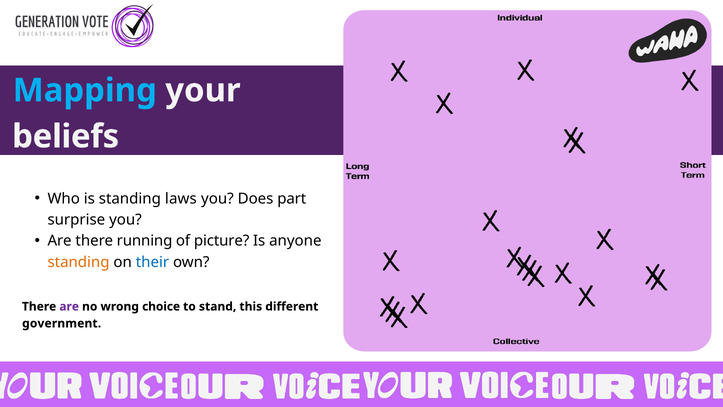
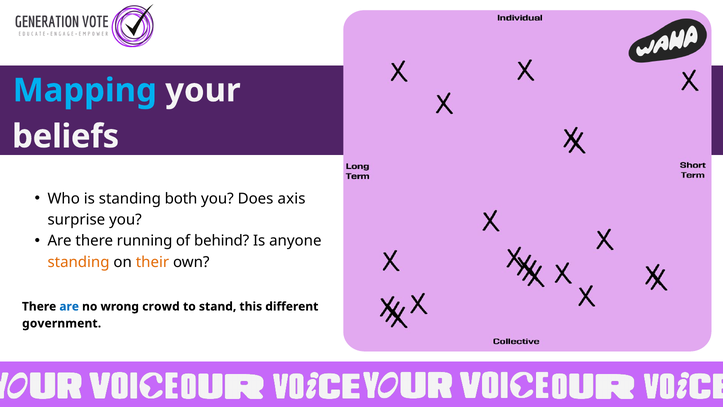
laws: laws -> both
part: part -> axis
picture: picture -> behind
their colour: blue -> orange
are at (69, 306) colour: purple -> blue
choice: choice -> crowd
